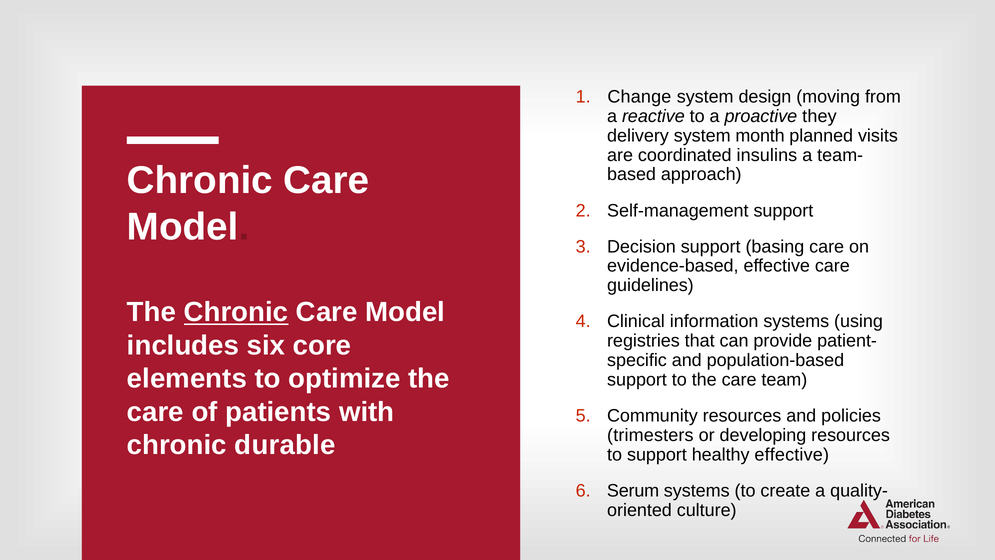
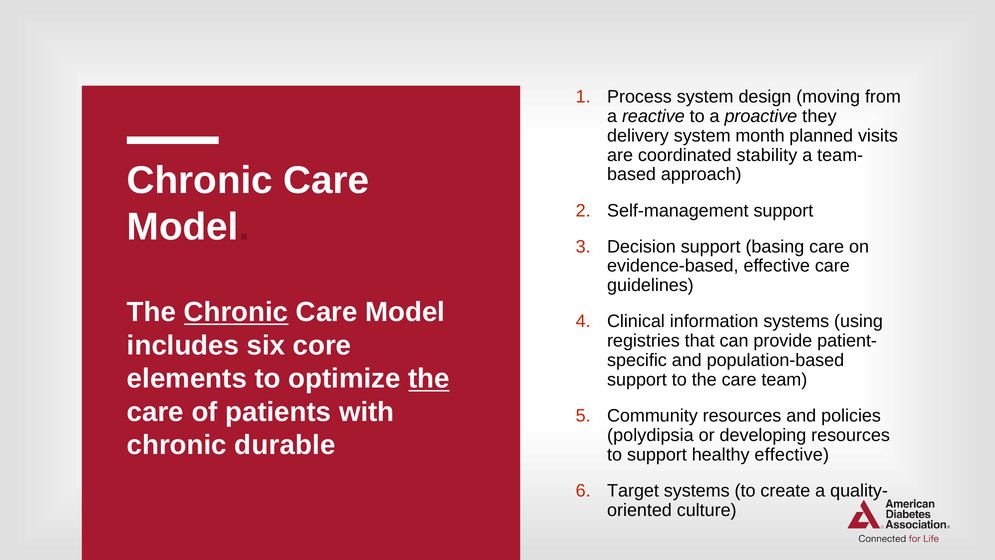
Change: Change -> Process
insulins: insulins -> stability
the at (429, 378) underline: none -> present
trimesters: trimesters -> polydipsia
Serum: Serum -> Target
